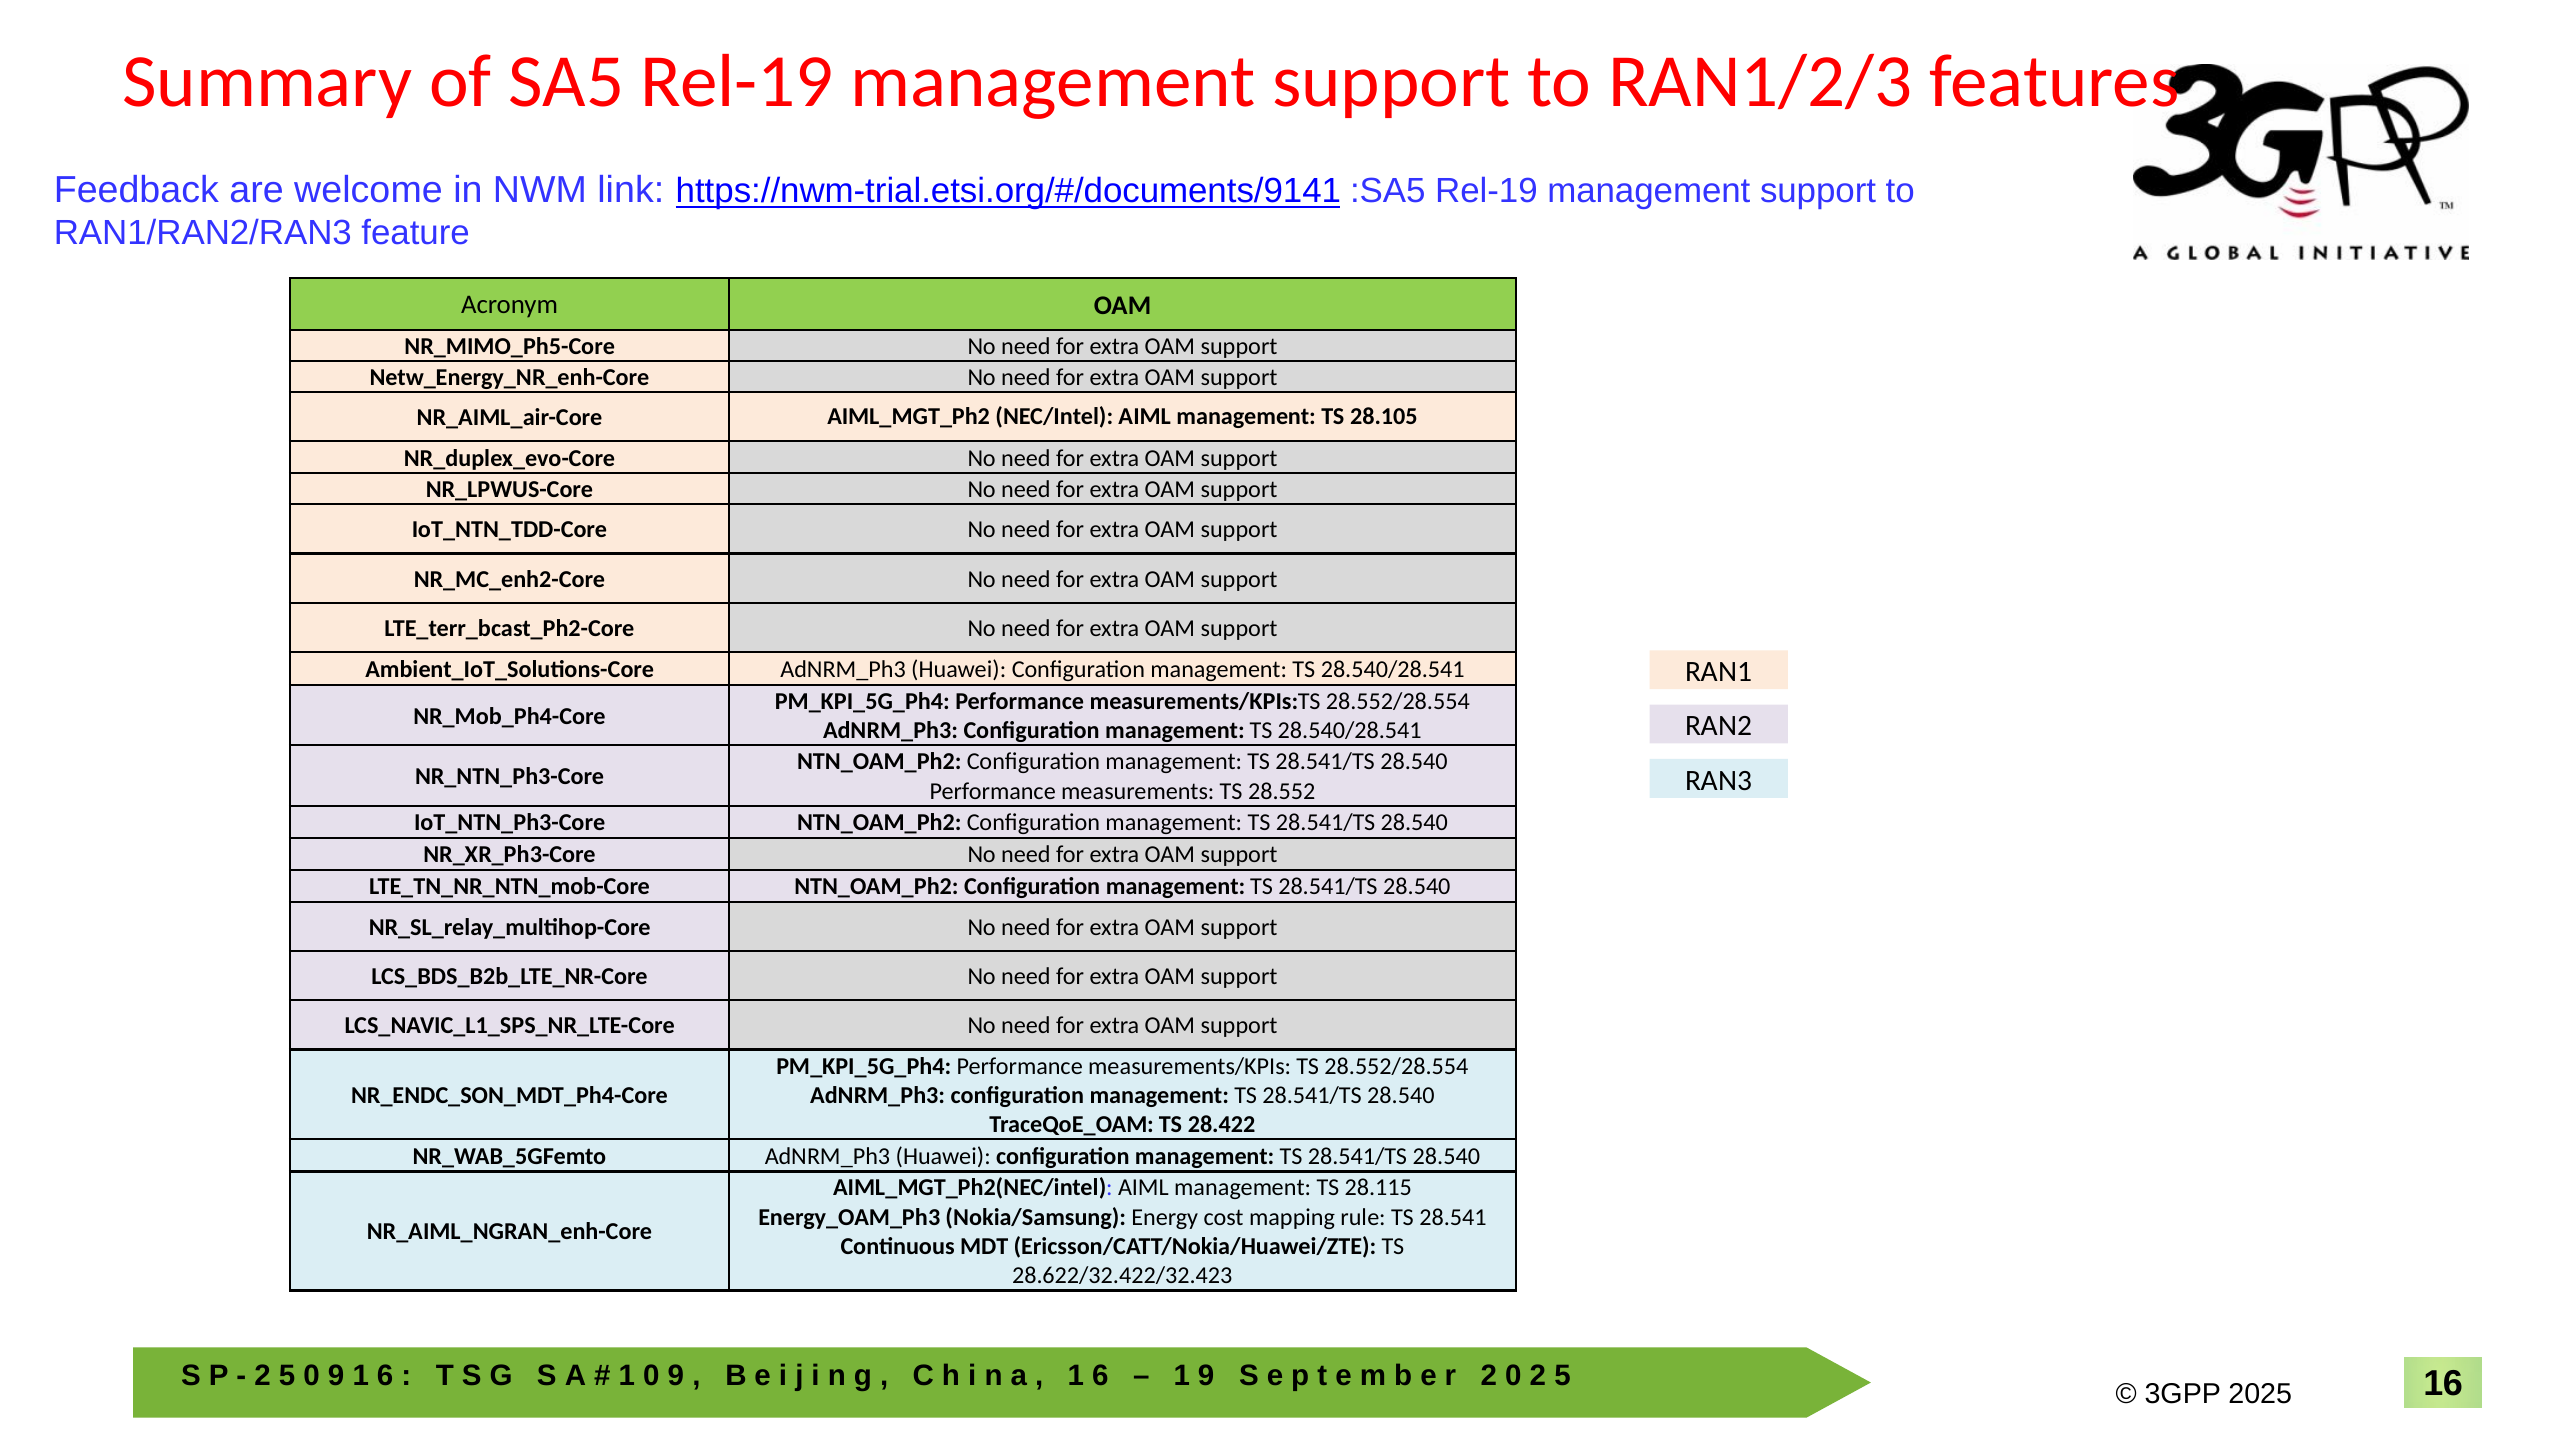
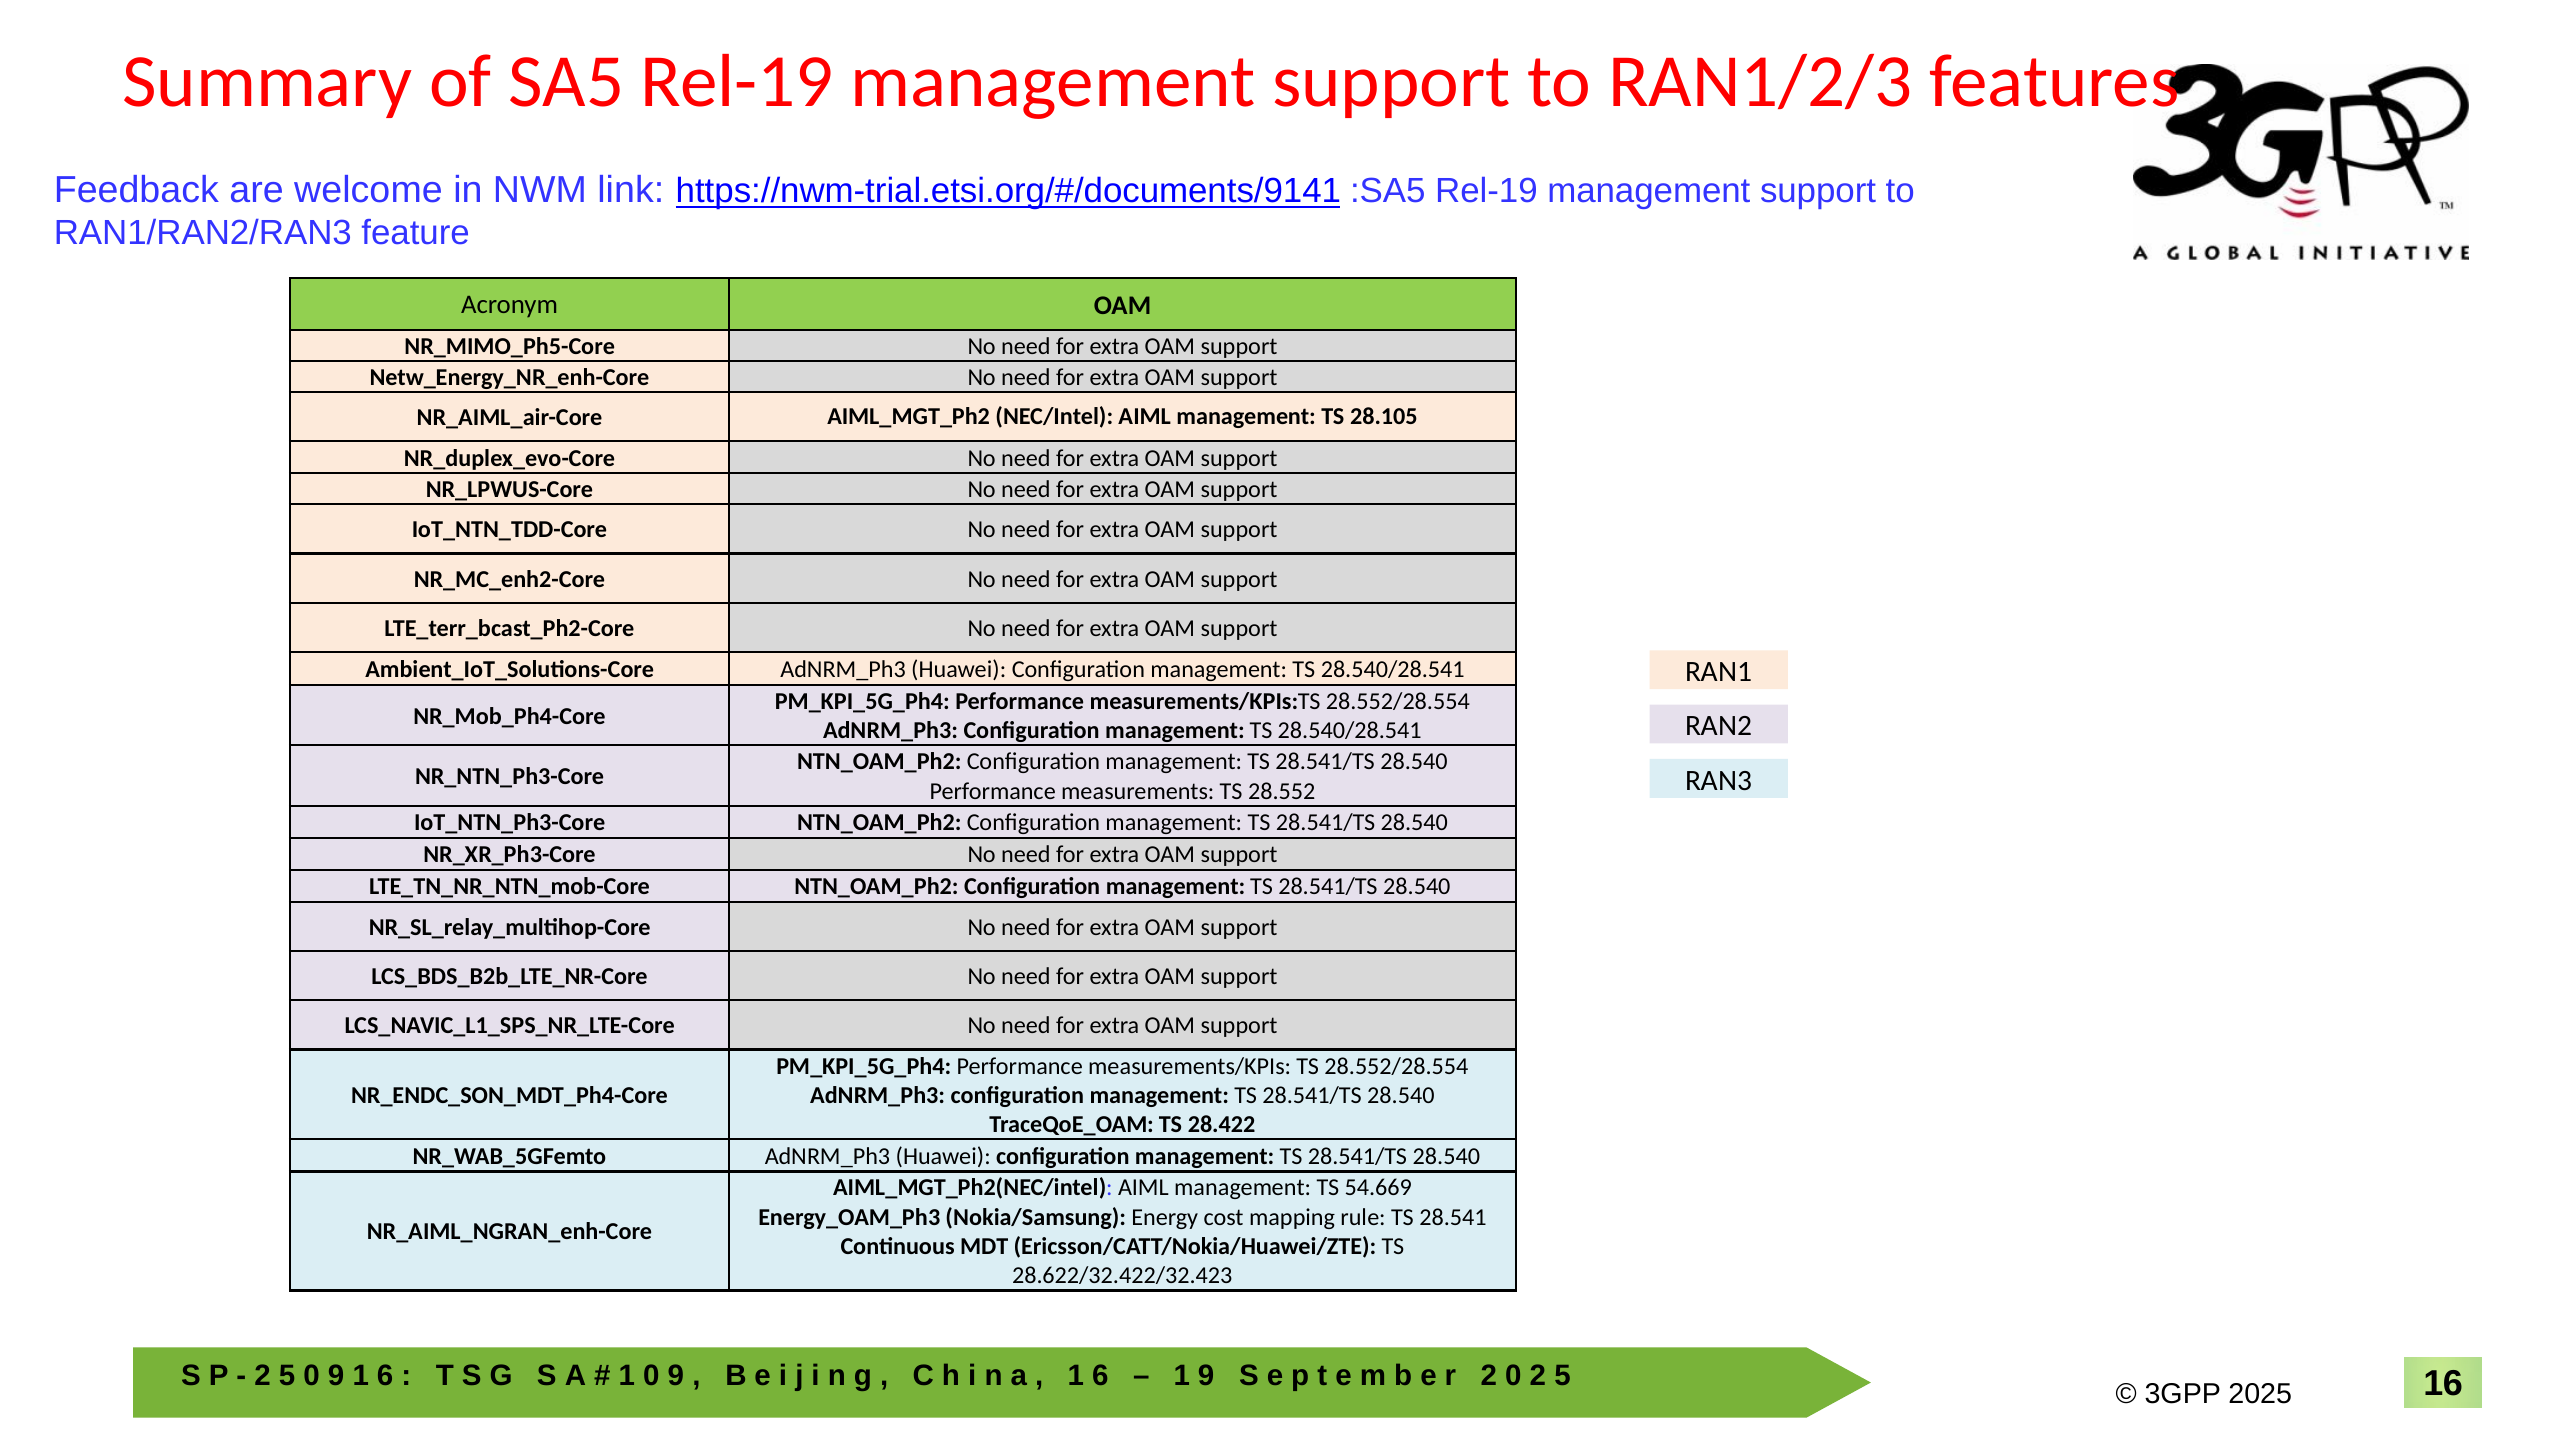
28.115: 28.115 -> 54.669
